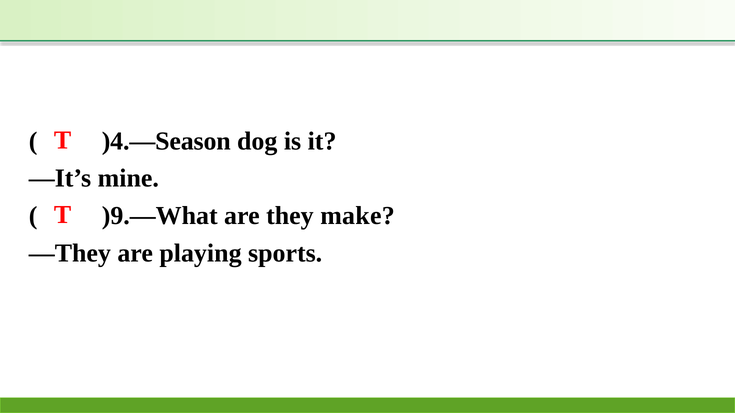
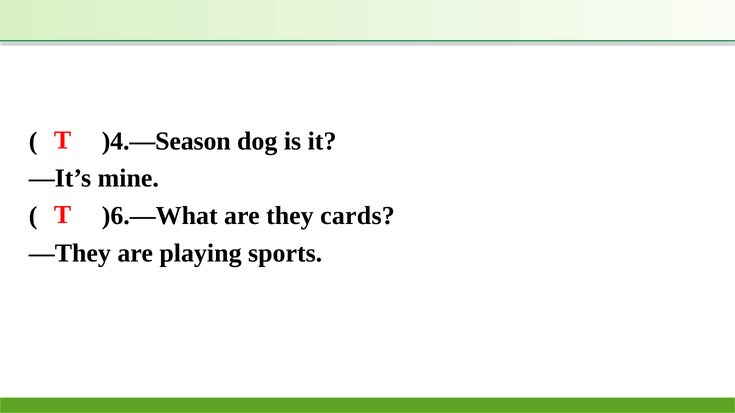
)9.—What: )9.—What -> )6.—What
make: make -> cards
